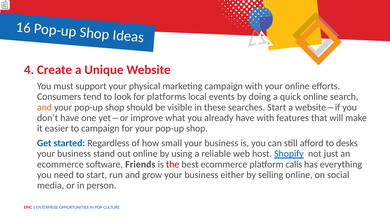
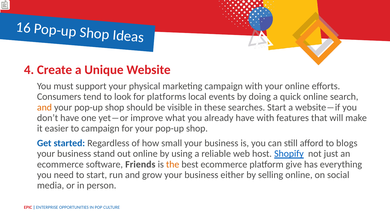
desks: desks -> blogs
the colour: red -> orange
calls: calls -> give
